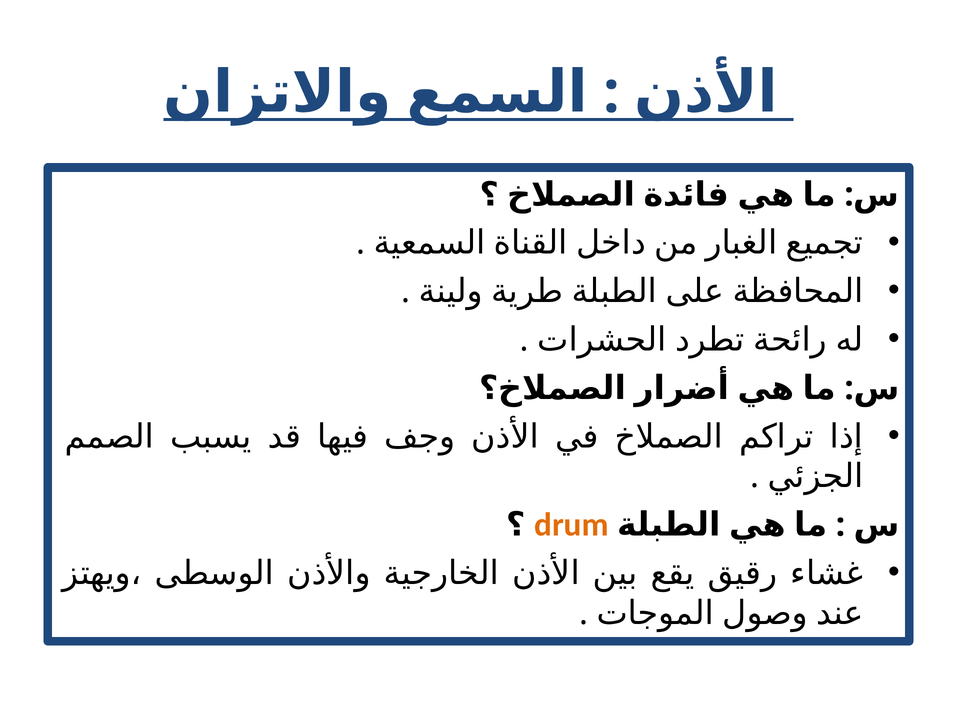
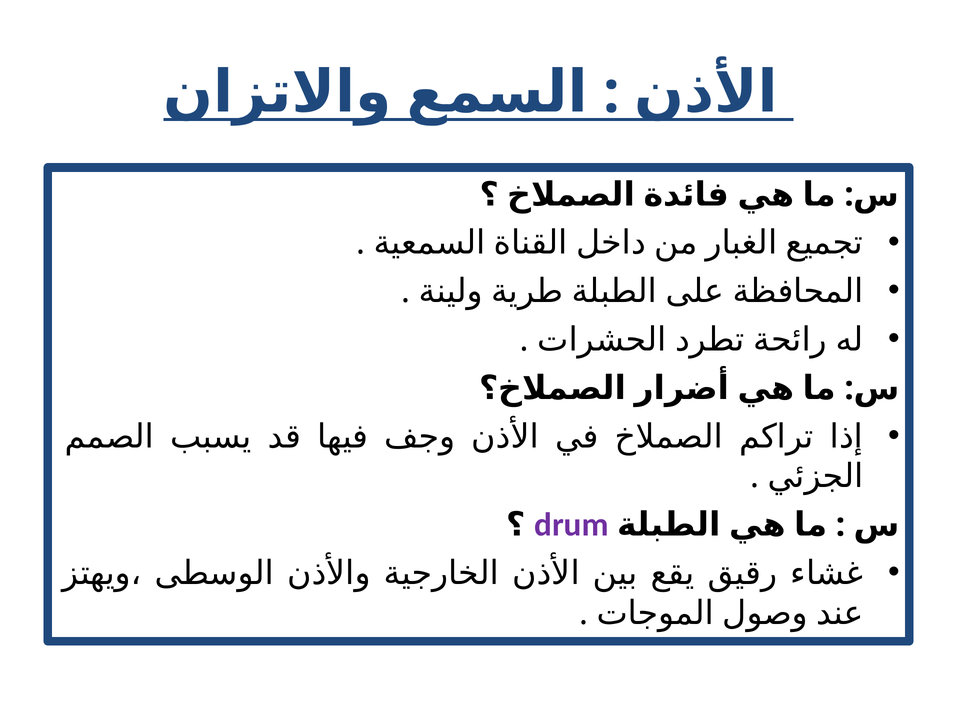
drum colour: orange -> purple
